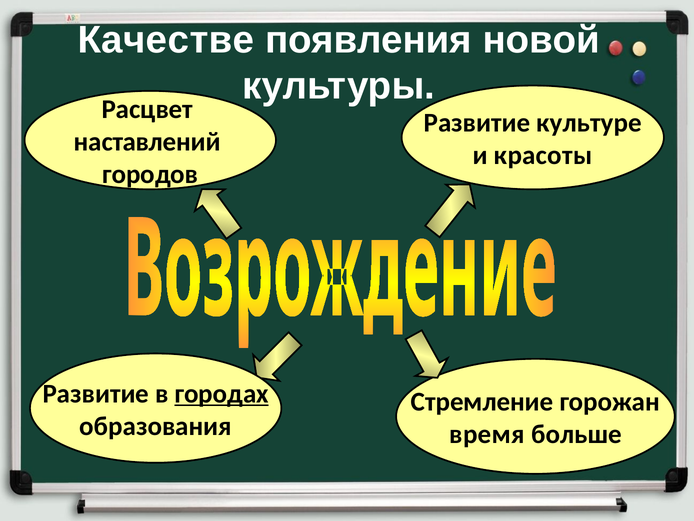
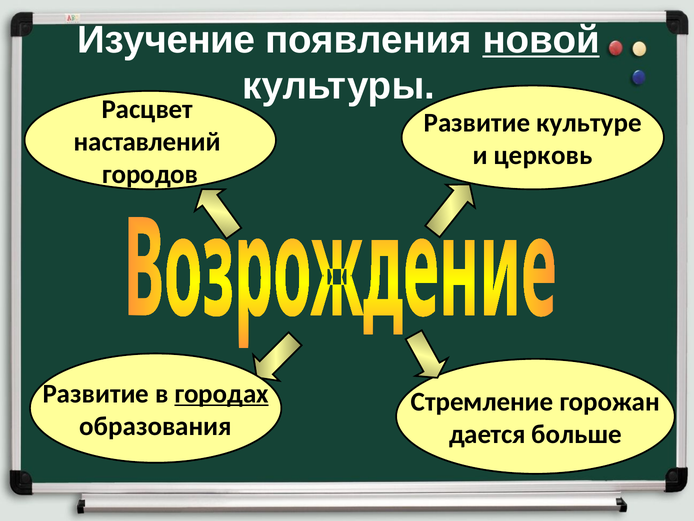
Качестве: Качестве -> Изучение
новой underline: none -> present
красоты: красоты -> церковь
время: время -> дается
